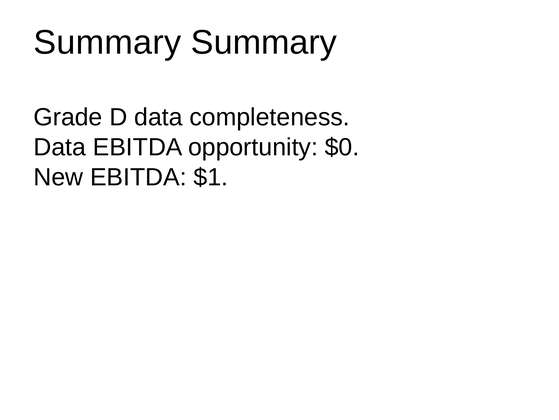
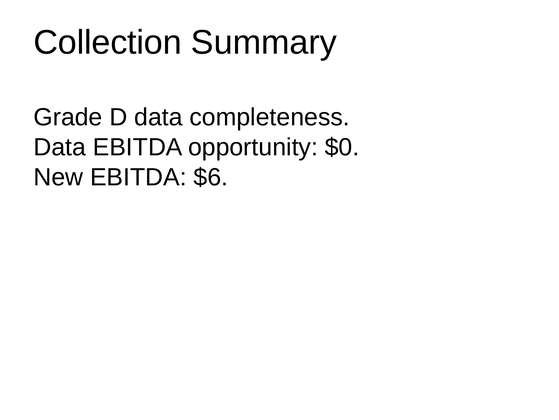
Summary at (107, 42): Summary -> Collection
$1: $1 -> $6
